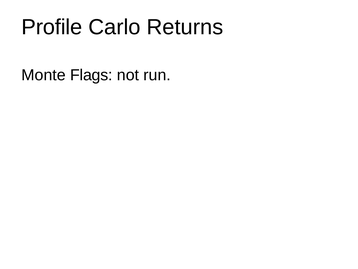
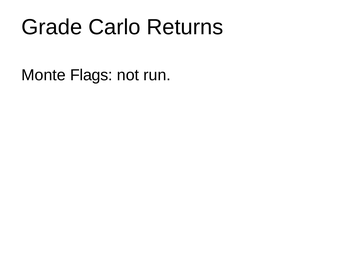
Profile: Profile -> Grade
